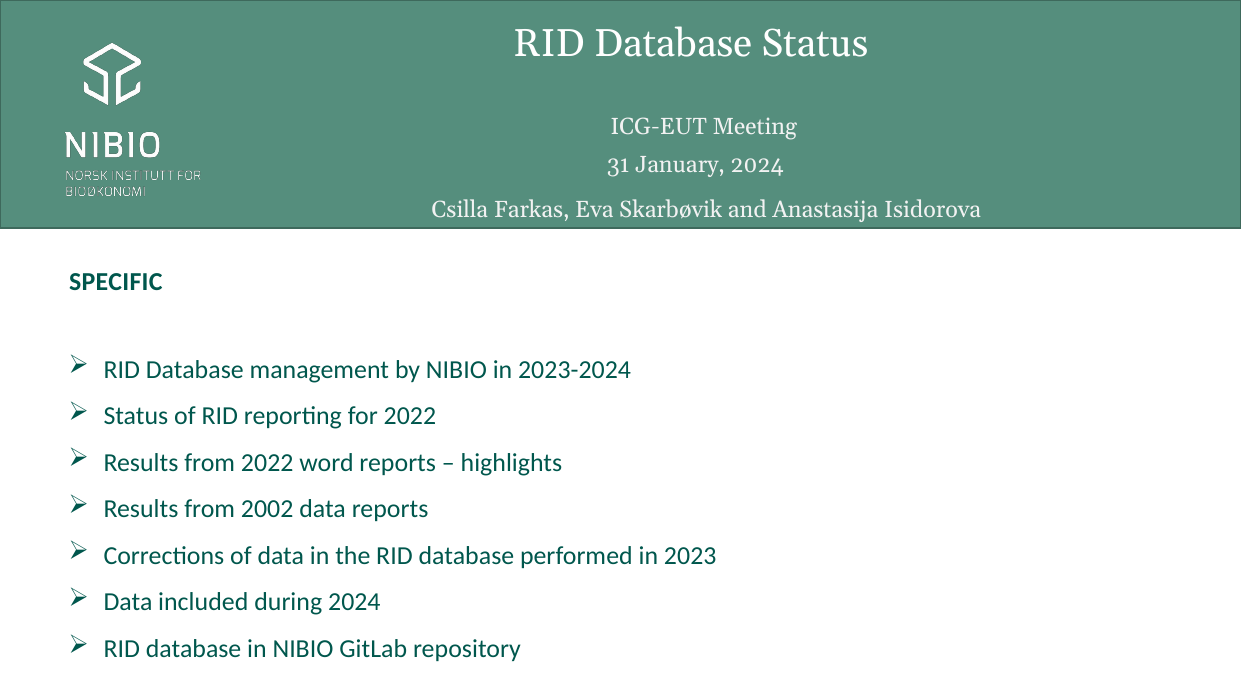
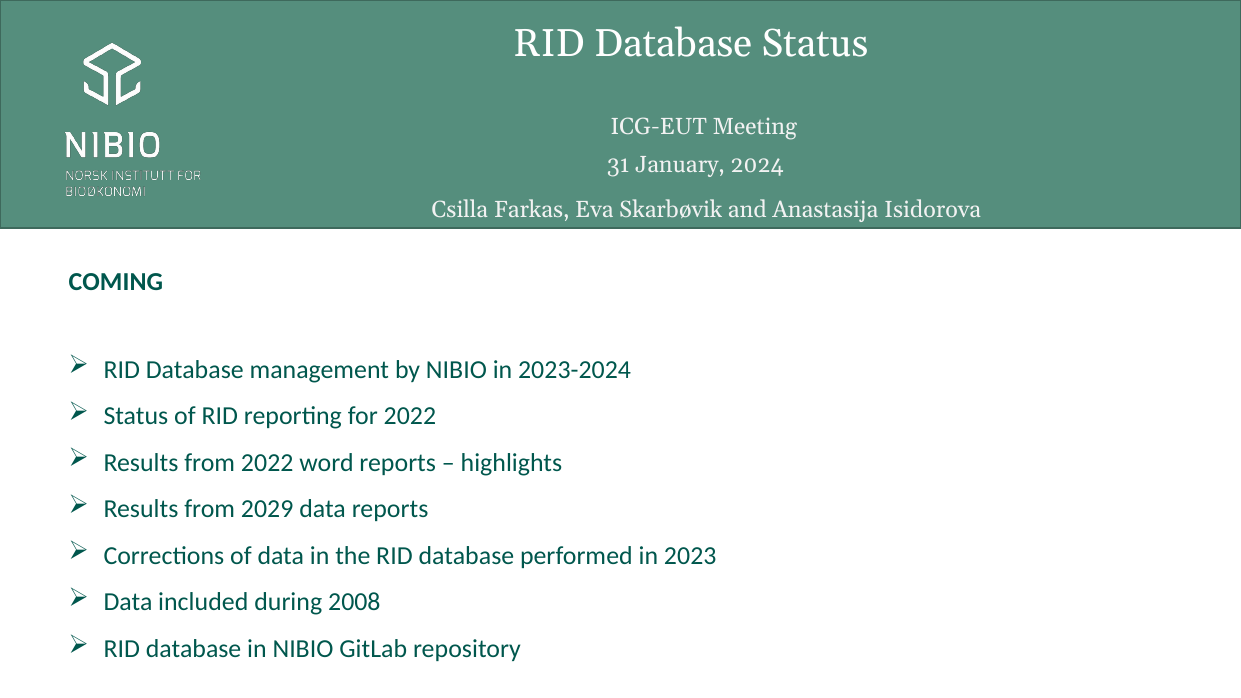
SPECIFIC: SPECIFIC -> COMING
2002: 2002 -> 2029
during 2024: 2024 -> 2008
